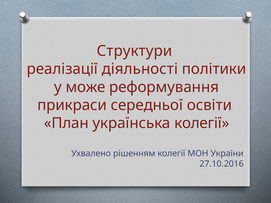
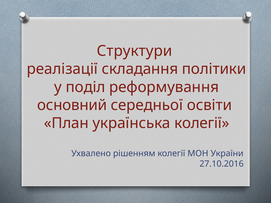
діяльності: діяльності -> складання
може: може -> поділ
прикраси: прикраси -> основний
